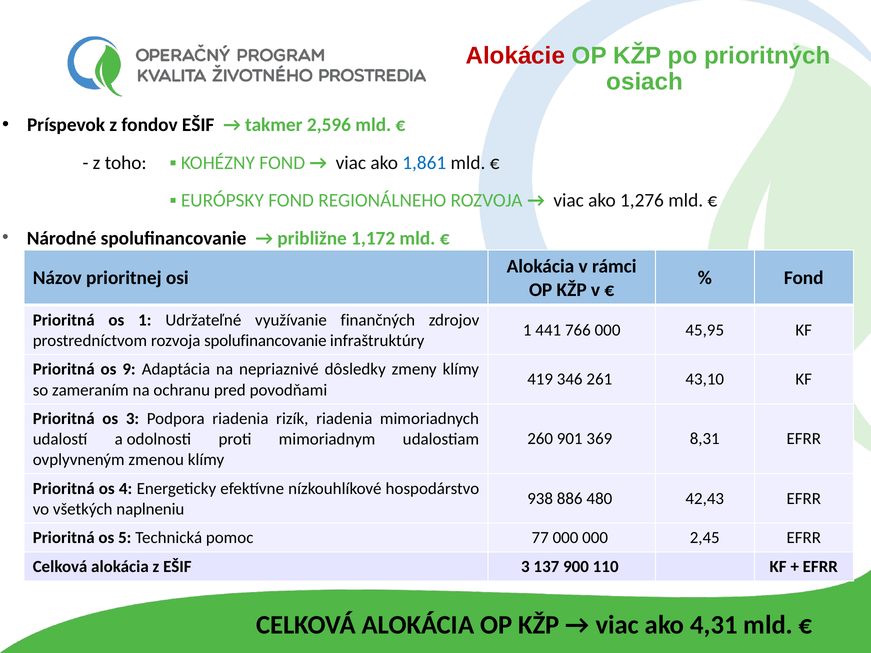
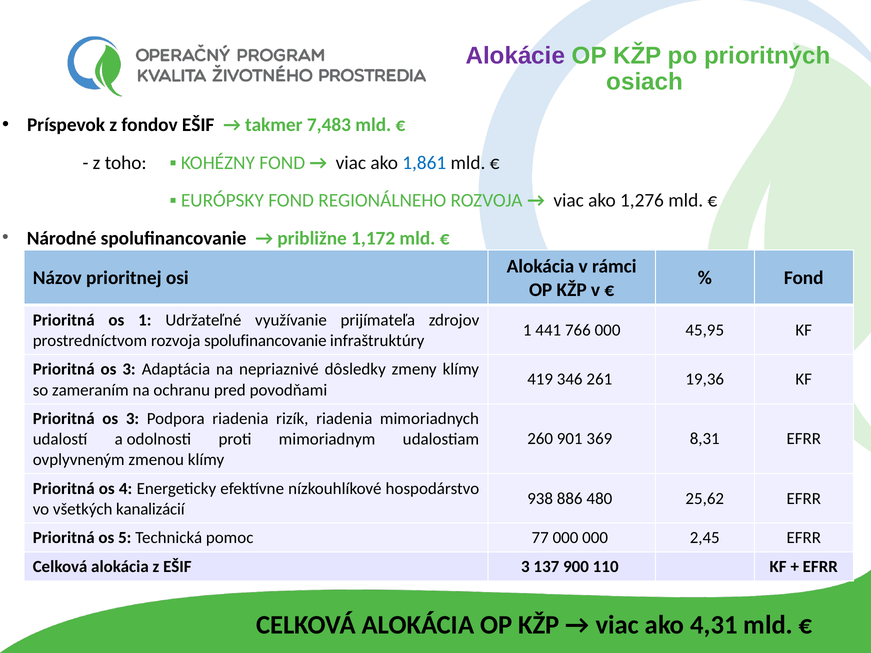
Alokácie colour: red -> purple
2,596: 2,596 -> 7,483
finančných: finančných -> prijímateľa
9 at (129, 369): 9 -> 3
43,10: 43,10 -> 19,36
42,43: 42,43 -> 25,62
naplneniu: naplneniu -> kanalizácií
